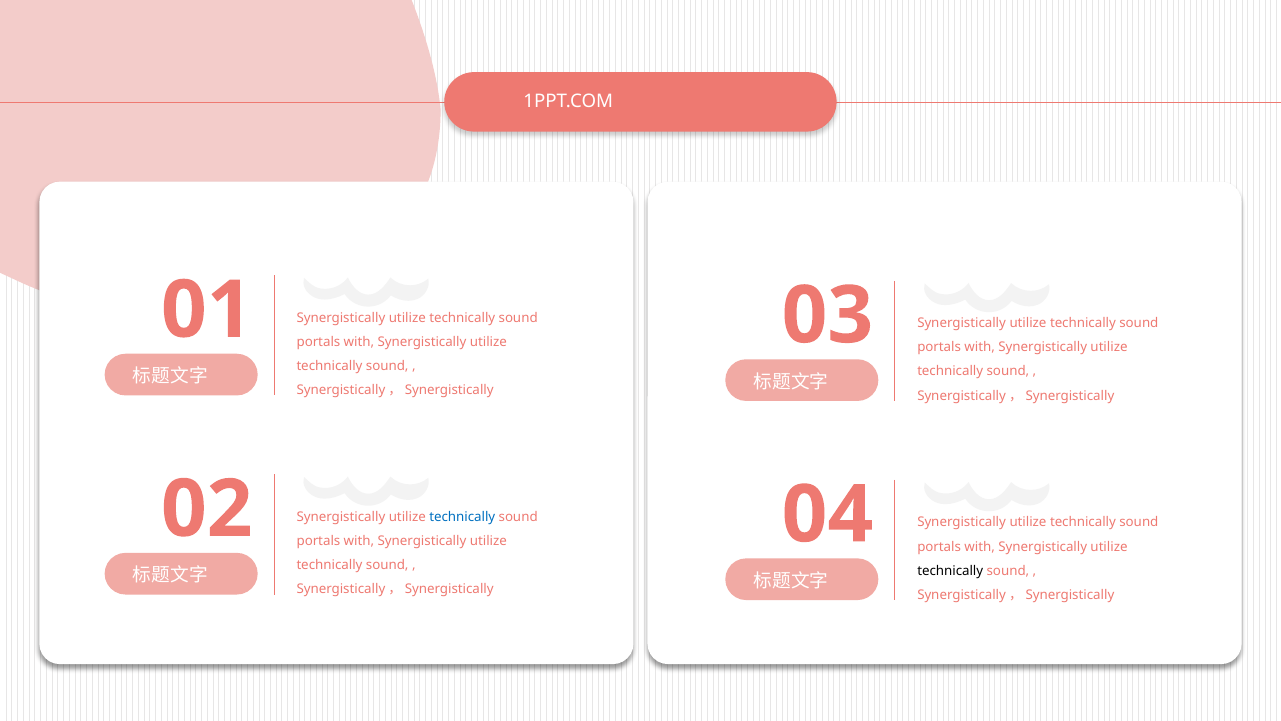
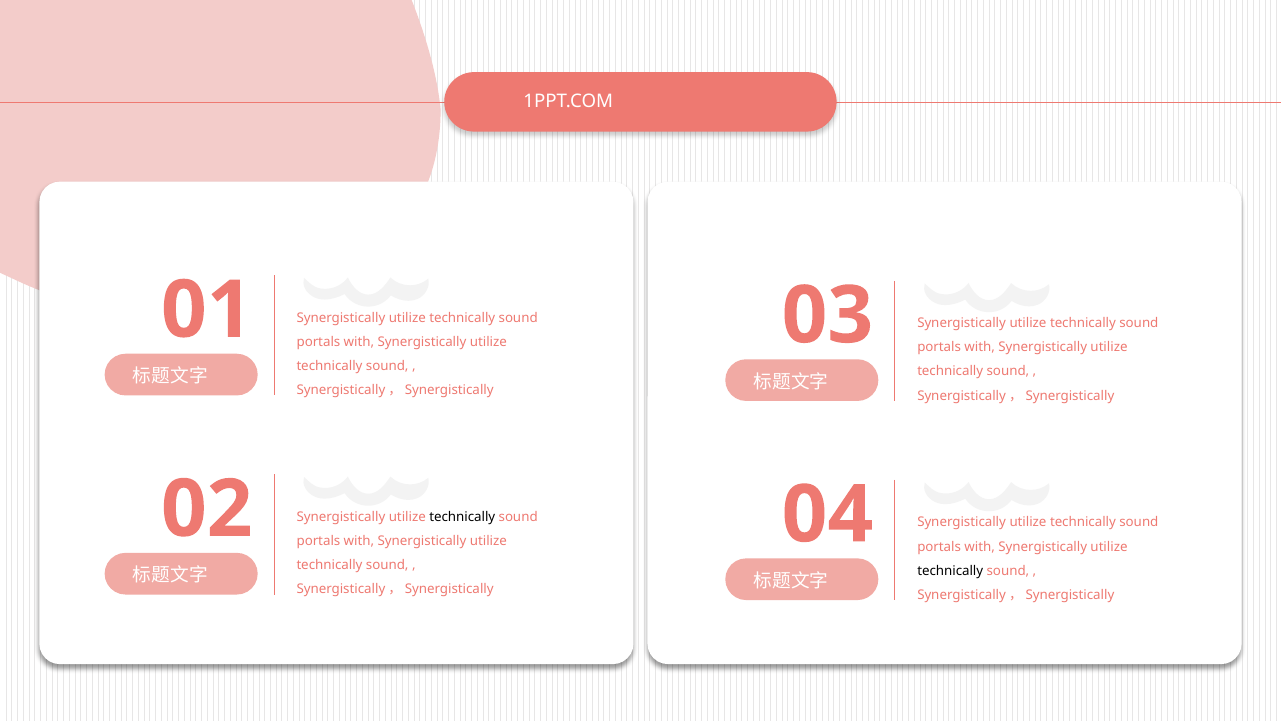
technically at (462, 517) colour: blue -> black
